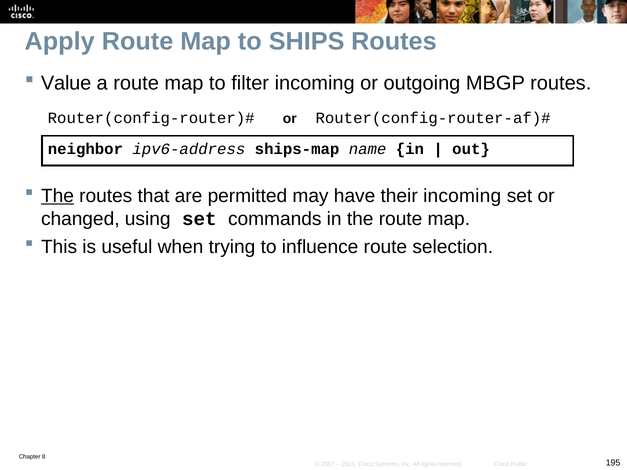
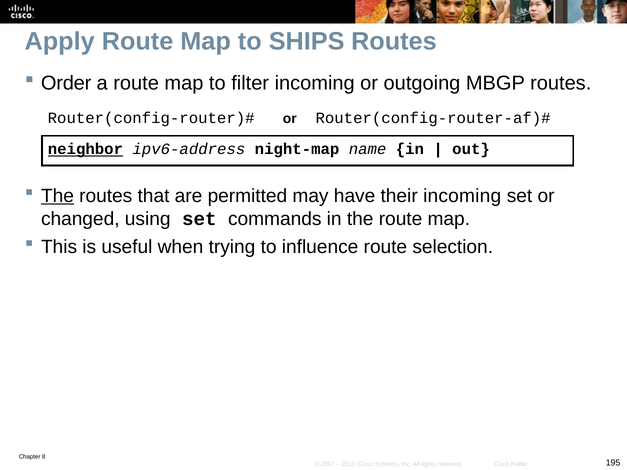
Value: Value -> Order
neighbor underline: none -> present
ships-map: ships-map -> night-map
